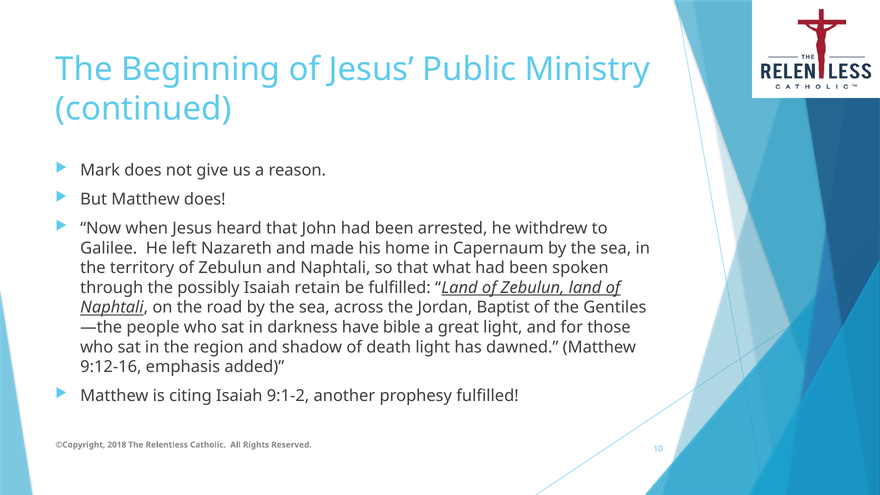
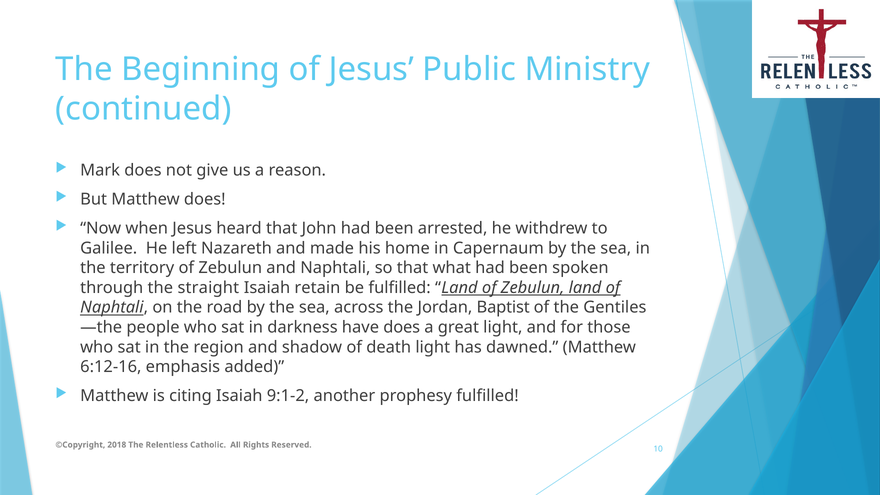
possibly: possibly -> straight
have bible: bible -> does
9:12-16: 9:12-16 -> 6:12-16
